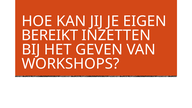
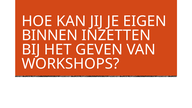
BEREIKT: BEREIKT -> BINNEN
